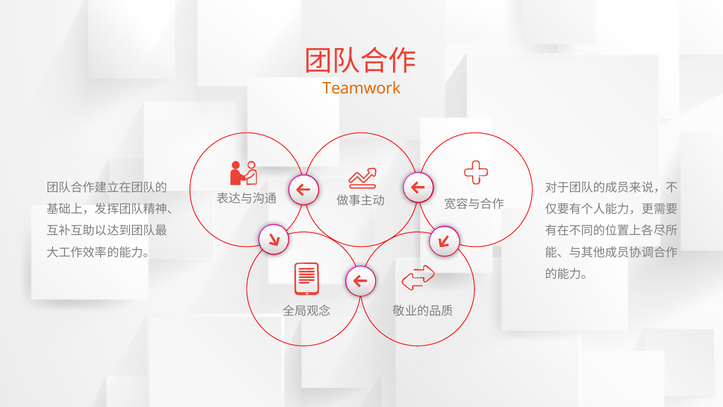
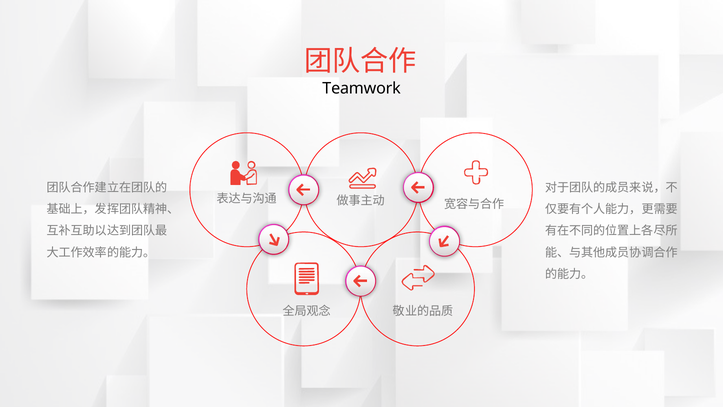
Teamwork colour: orange -> black
